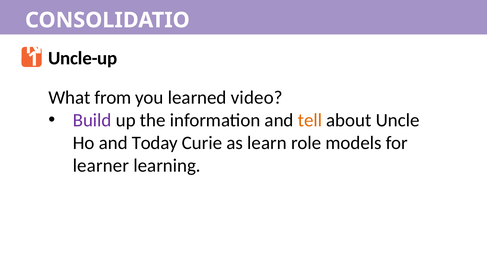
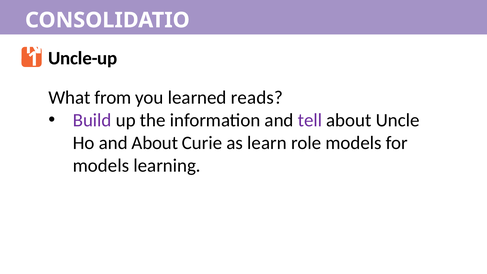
video: video -> reads
tell colour: orange -> purple
and Today: Today -> About
learner at (101, 166): learner -> models
